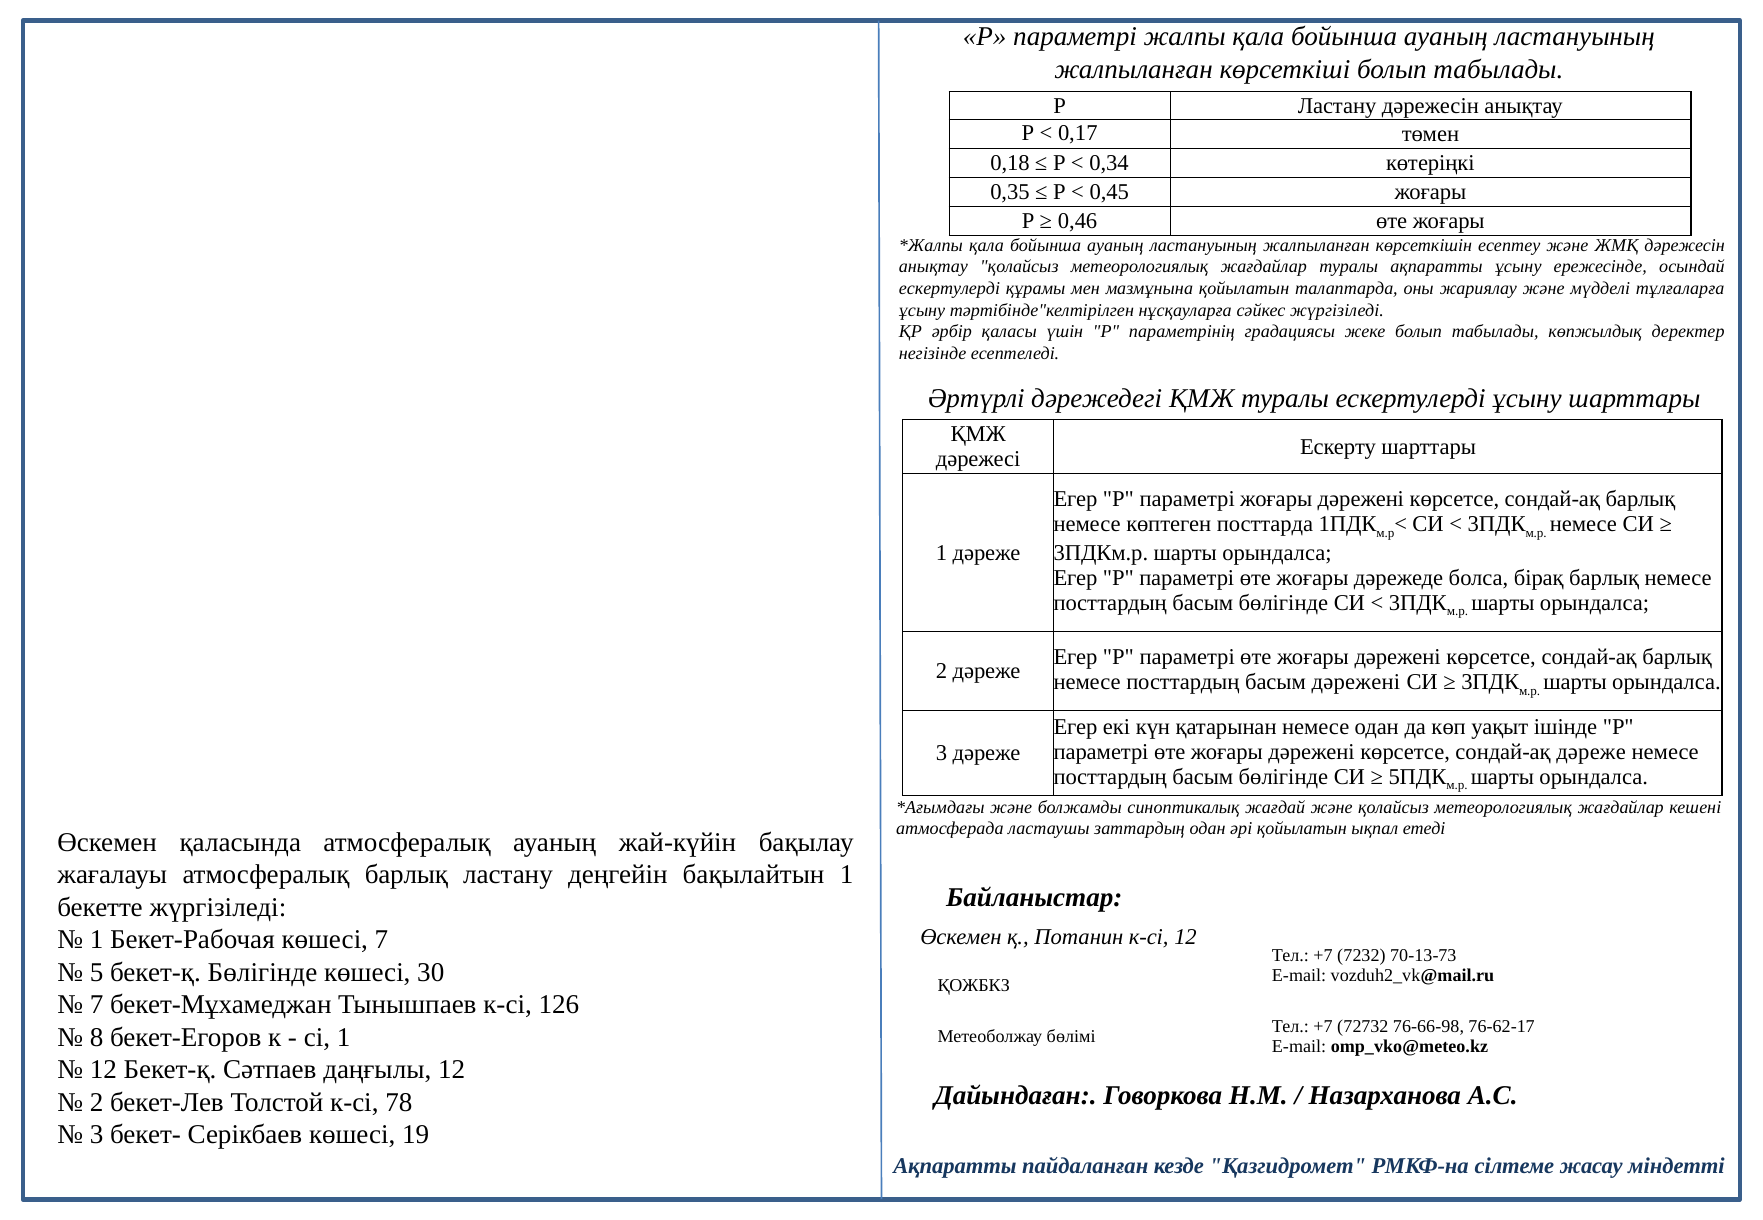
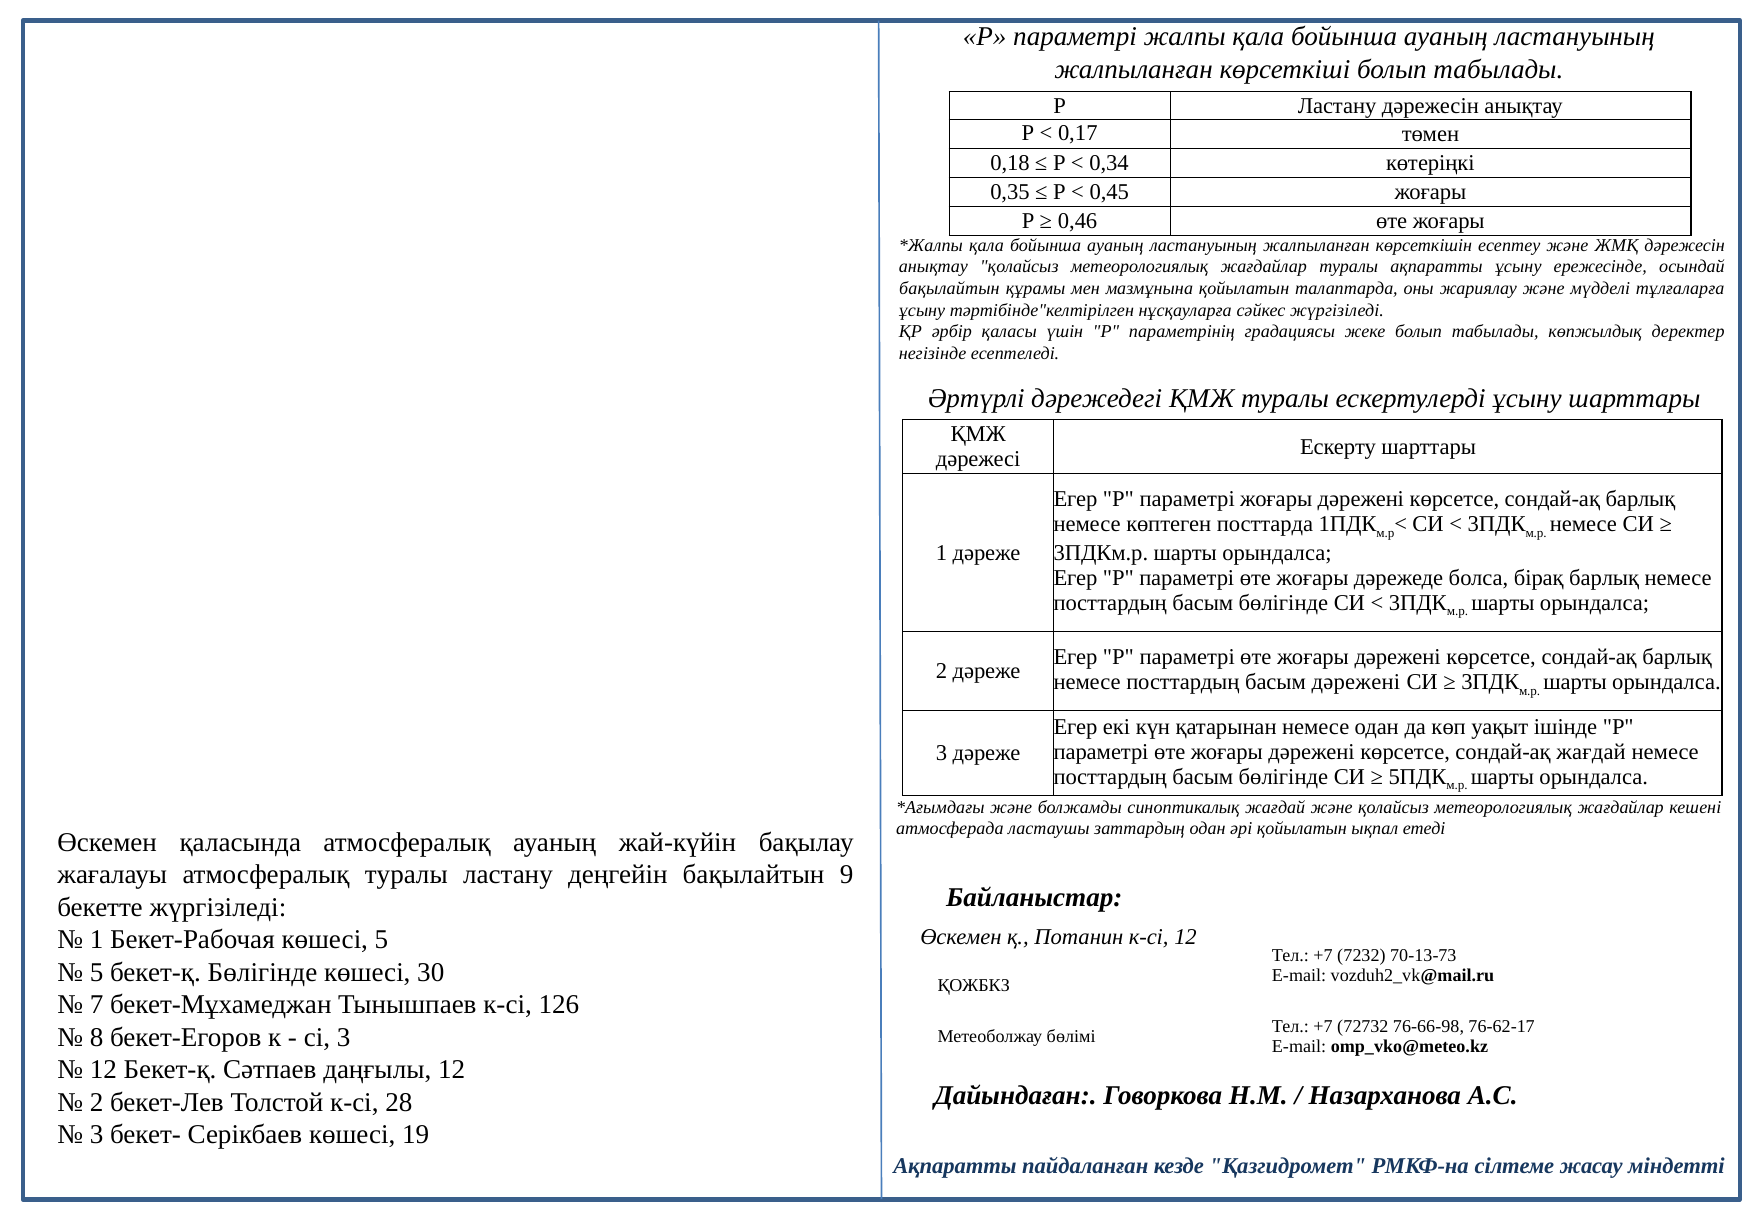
ескертулерді at (949, 289): ескертулерді -> бақылайтын
сондай-ақ дәреже: дәреже -> жағдай
атмосфералық барлық: барлық -> туралы
бақылайтын 1: 1 -> 9
көшесі 7: 7 -> 5
сі 1: 1 -> 3
78: 78 -> 28
